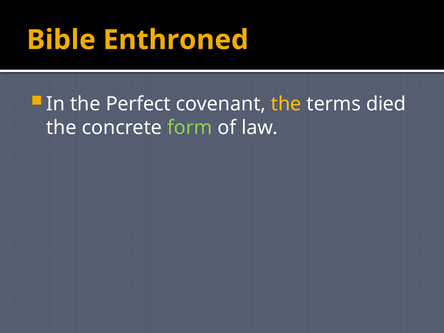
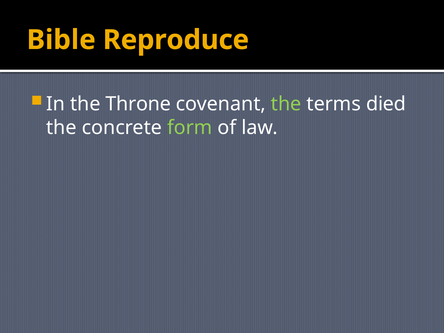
Enthroned: Enthroned -> Reproduce
Perfect: Perfect -> Throne
the at (286, 104) colour: yellow -> light green
